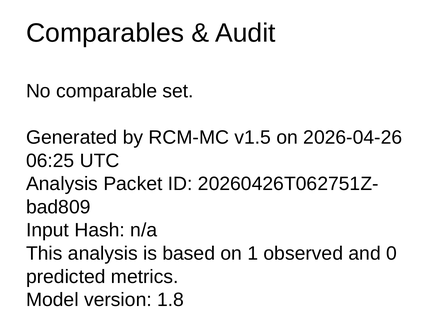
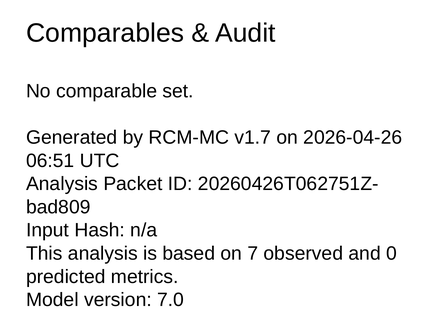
v1.5: v1.5 -> v1.7
06:25: 06:25 -> 06:51
1: 1 -> 7
1.8: 1.8 -> 7.0
